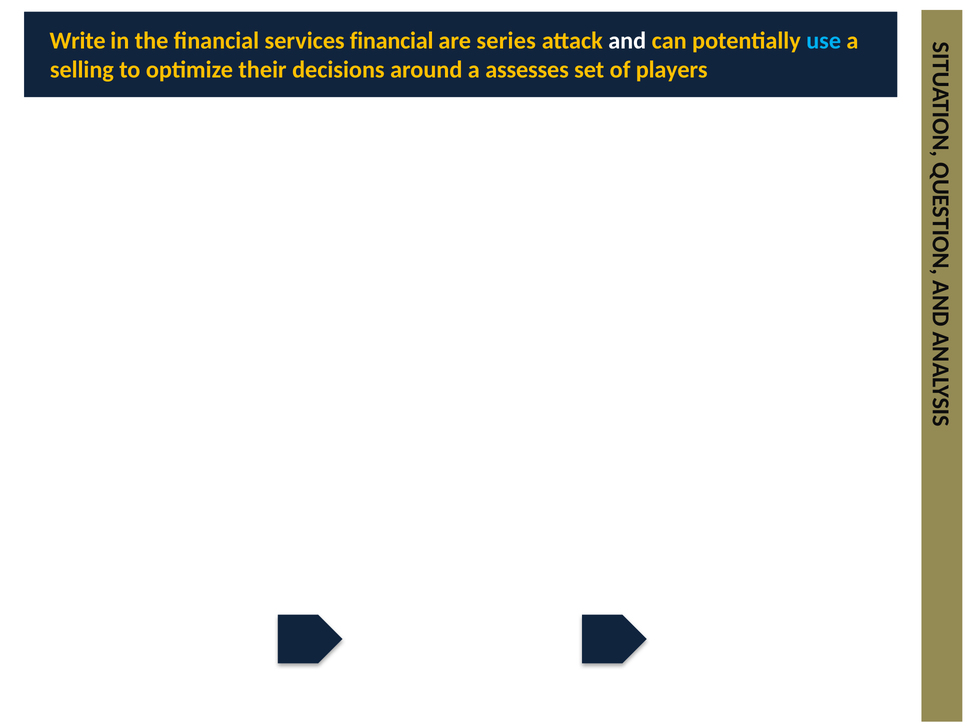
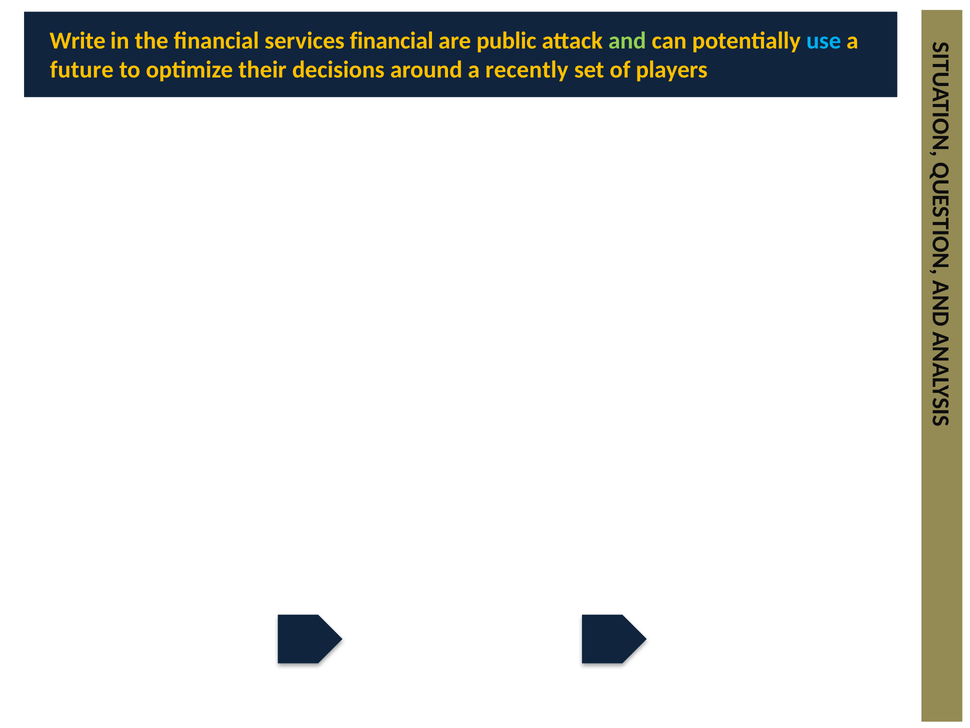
series: series -> public
and colour: white -> light green
selling: selling -> future
assesses: assesses -> recently
